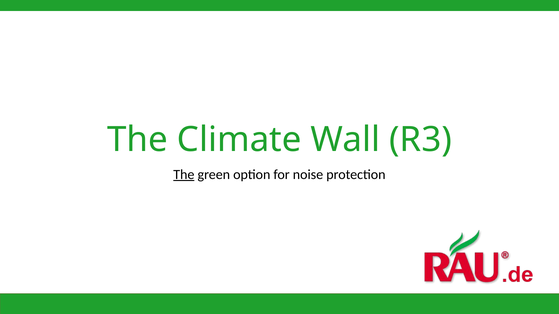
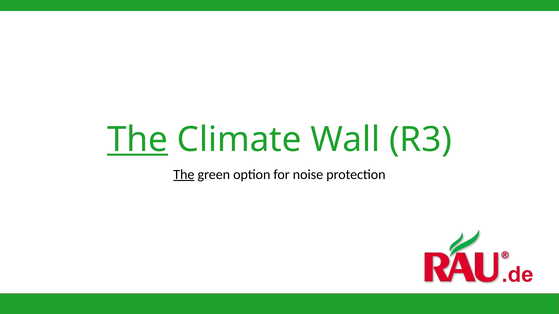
The at (137, 140) underline: none -> present
